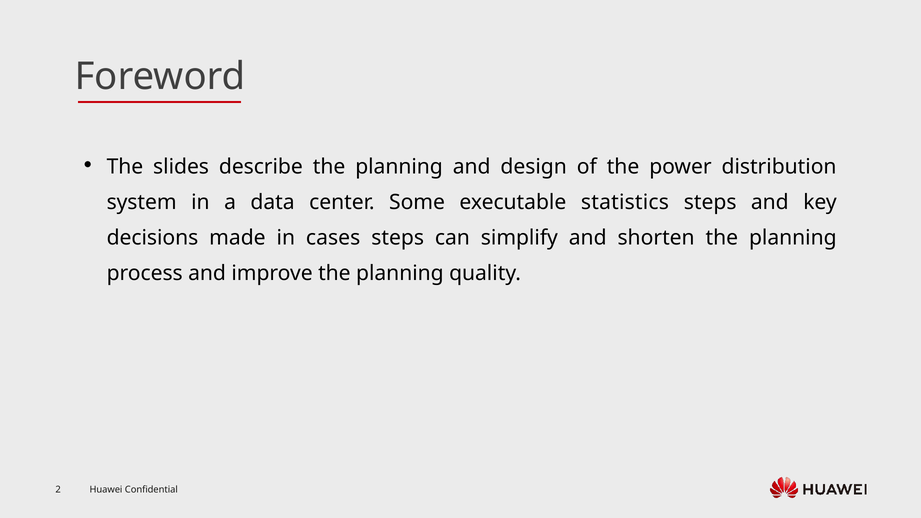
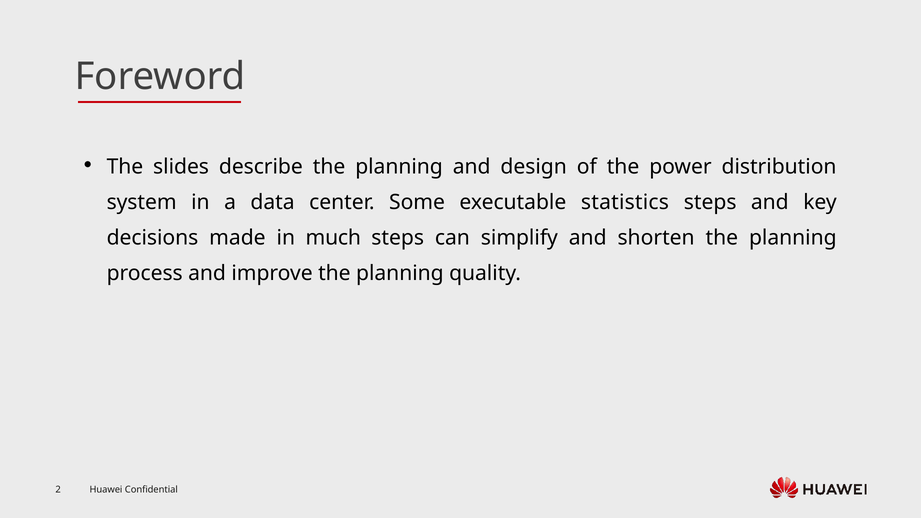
cases: cases -> much
